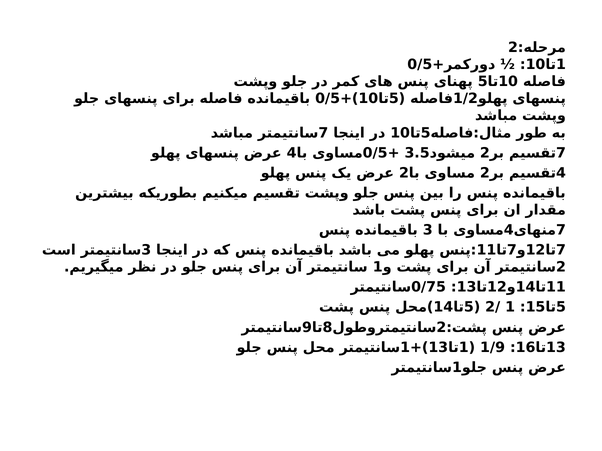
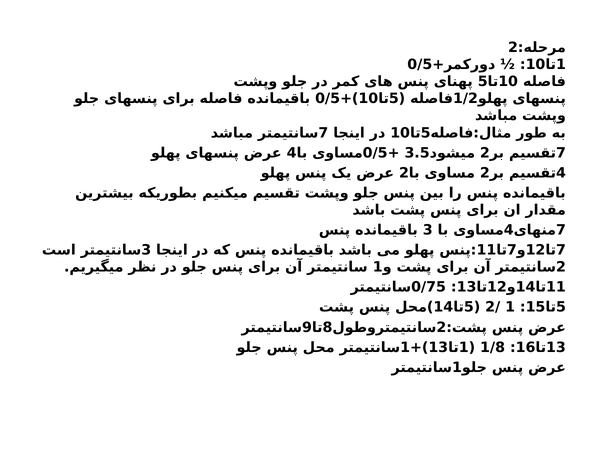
1/9: 1/9 -> 1/8
